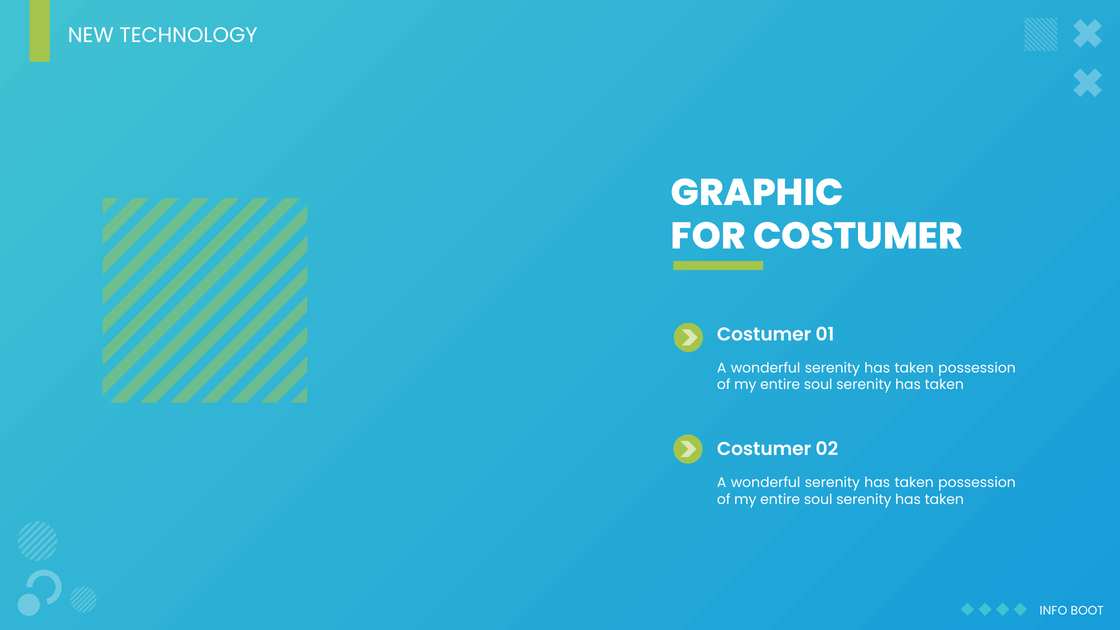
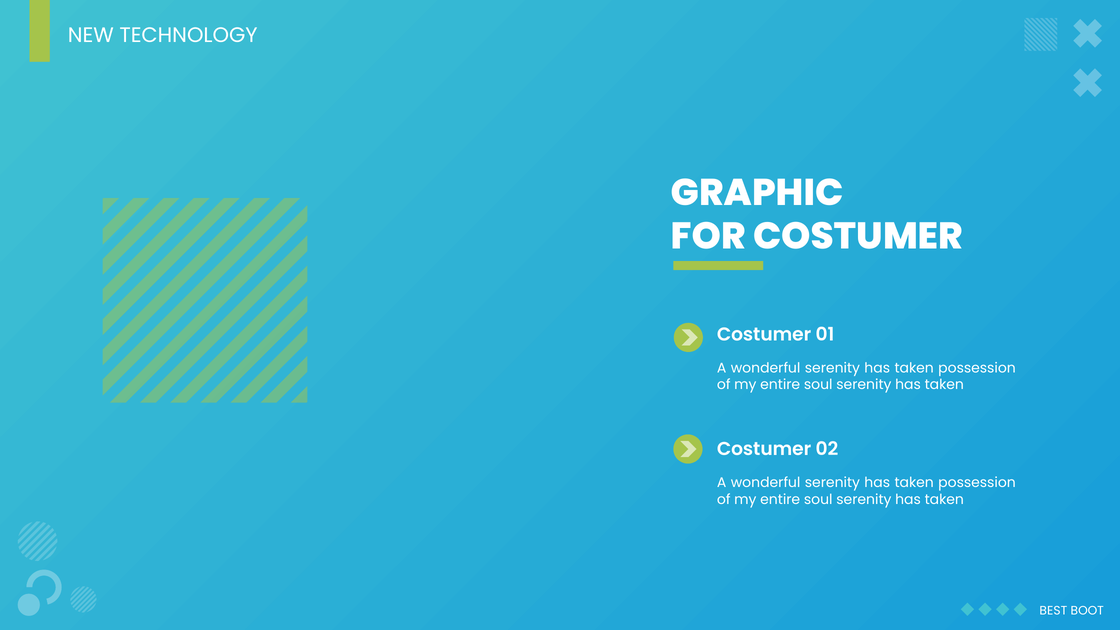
INFO: INFO -> BEST
